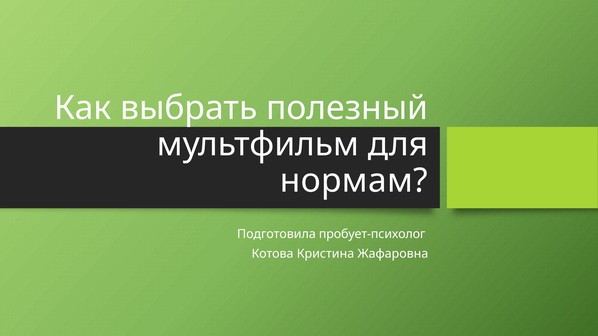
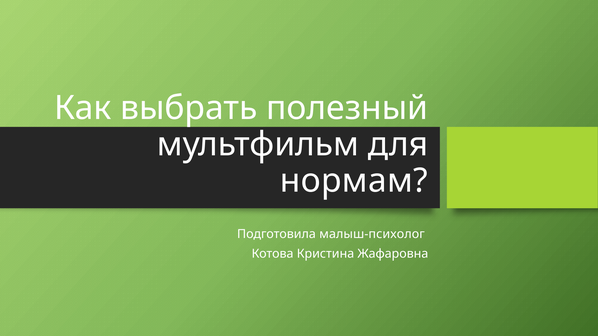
пробует-психолог: пробует-психолог -> малыш-психолог
